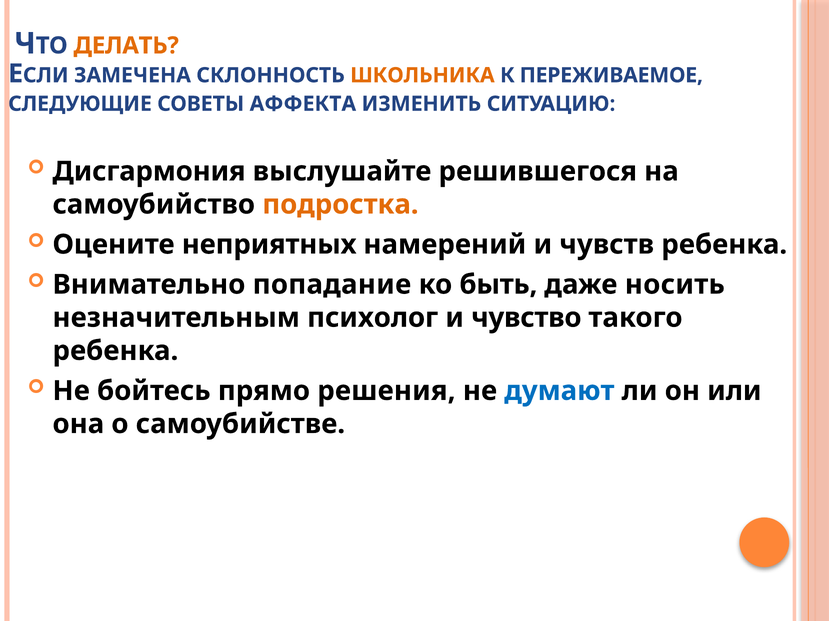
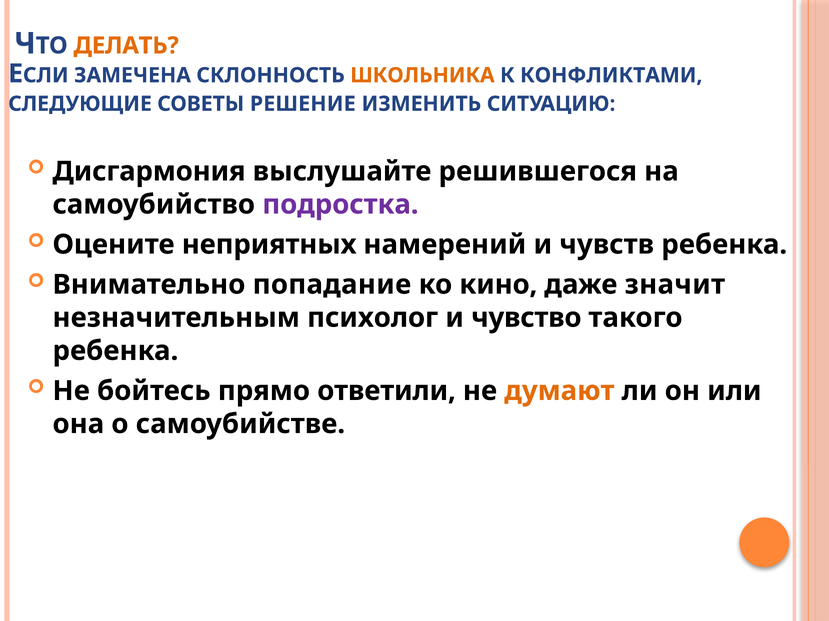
ПЕРЕЖИВАЕМОЕ: ПЕРЕЖИВАЕМОЕ -> КОНФЛИКТАМИ
АФФЕКТА: АФФЕКТА -> РЕШЕНИЕ
подростка colour: orange -> purple
быть: быть -> кино
носить: носить -> значит
решения: решения -> ответили
думают colour: blue -> orange
